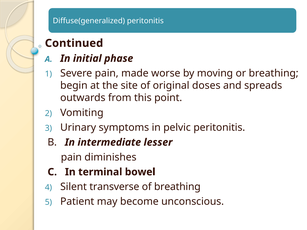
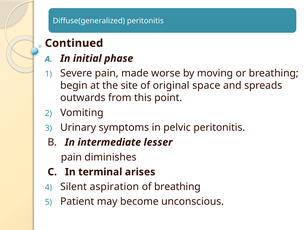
doses: doses -> space
bowel: bowel -> arises
transverse: transverse -> aspiration
